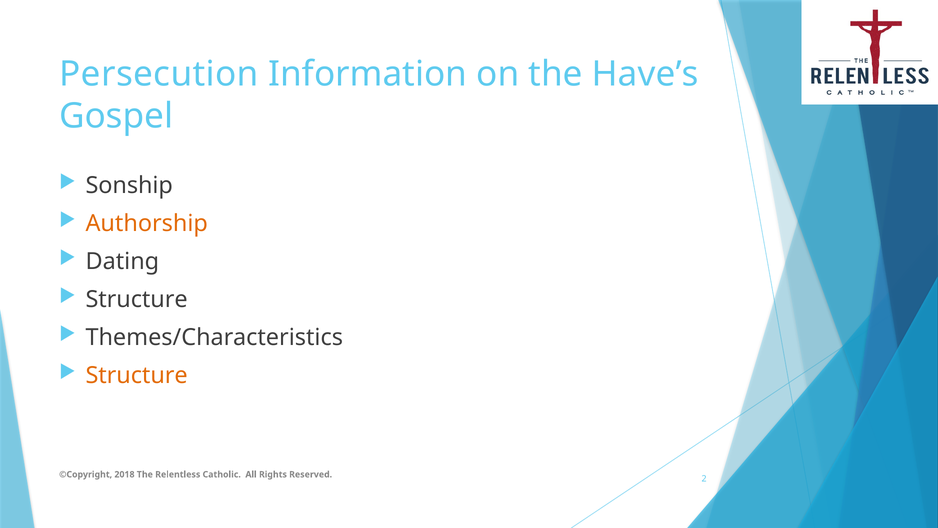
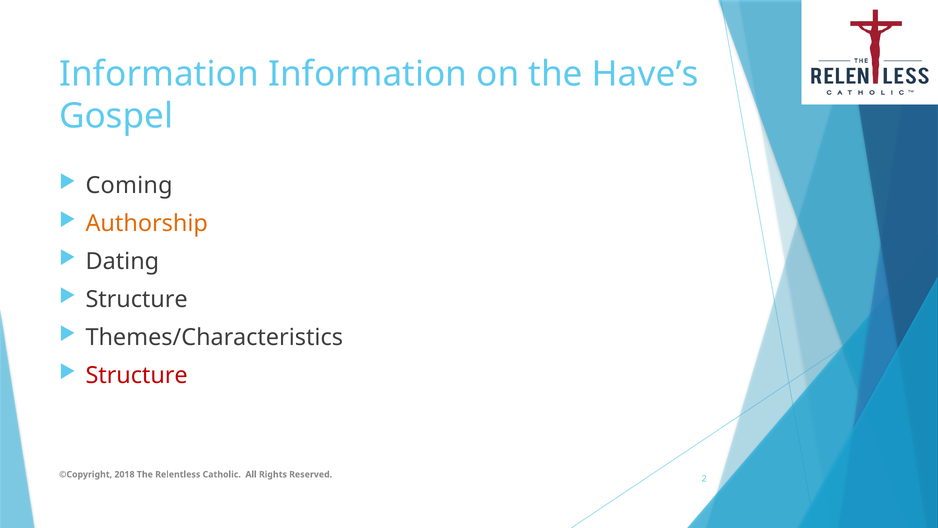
Persecution at (159, 74): Persecution -> Information
Sonship: Sonship -> Coming
Structure at (137, 375) colour: orange -> red
